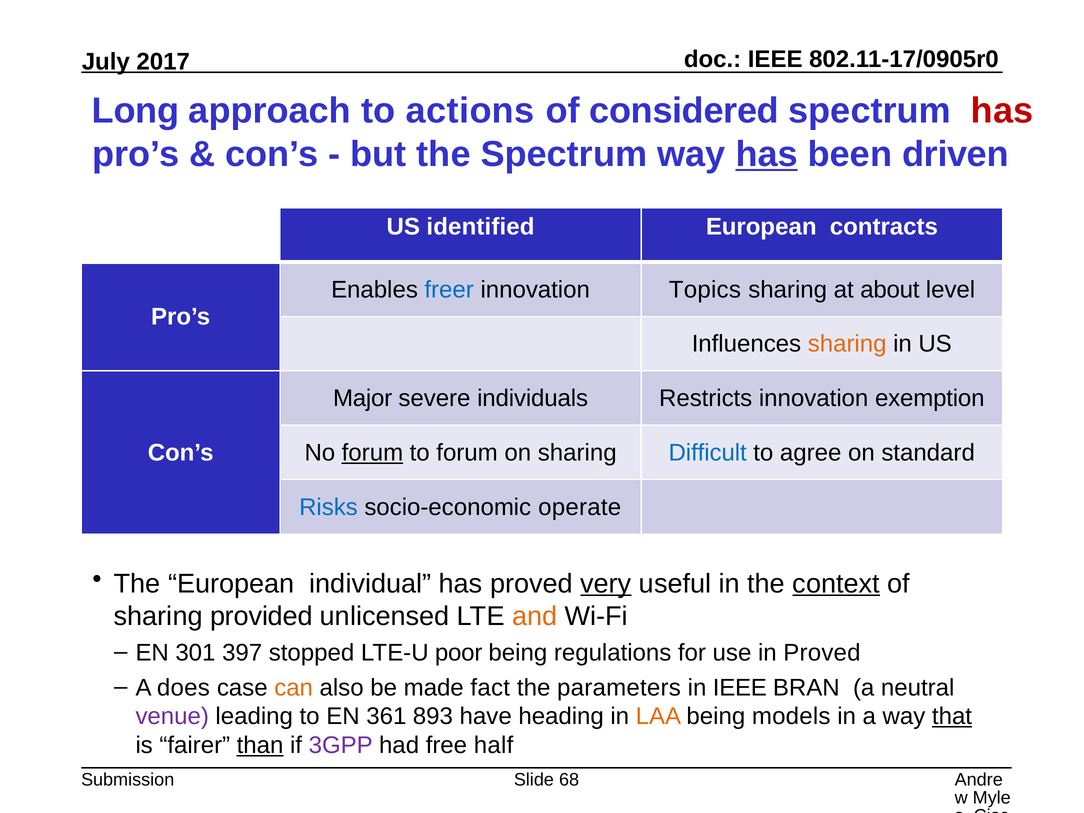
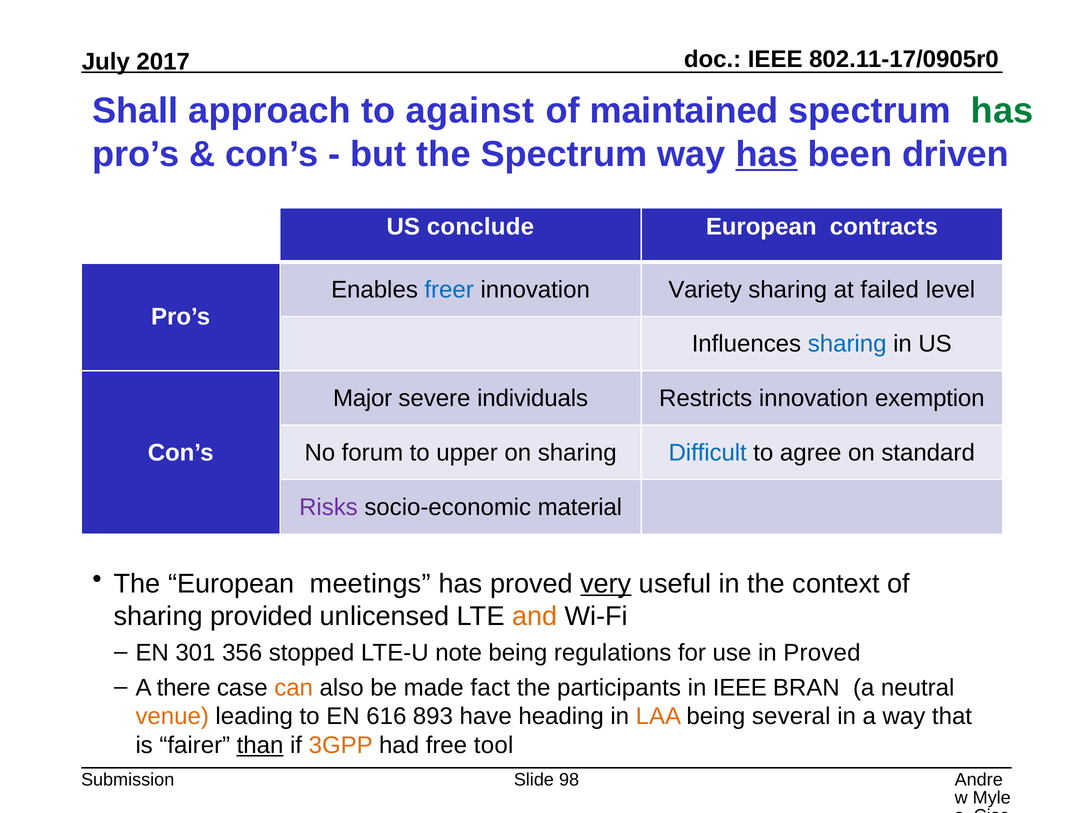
Long: Long -> Shall
actions: actions -> against
considered: considered -> maintained
has at (1002, 111) colour: red -> green
identified: identified -> conclude
Topics: Topics -> Variety
about: about -> failed
sharing at (847, 344) colour: orange -> blue
forum at (372, 453) underline: present -> none
to forum: forum -> upper
Risks colour: blue -> purple
operate: operate -> material
individual: individual -> meetings
context underline: present -> none
397: 397 -> 356
poor: poor -> note
does: does -> there
parameters: parameters -> participants
venue colour: purple -> orange
361: 361 -> 616
models: models -> several
that underline: present -> none
3GPP colour: purple -> orange
half: half -> tool
68: 68 -> 98
